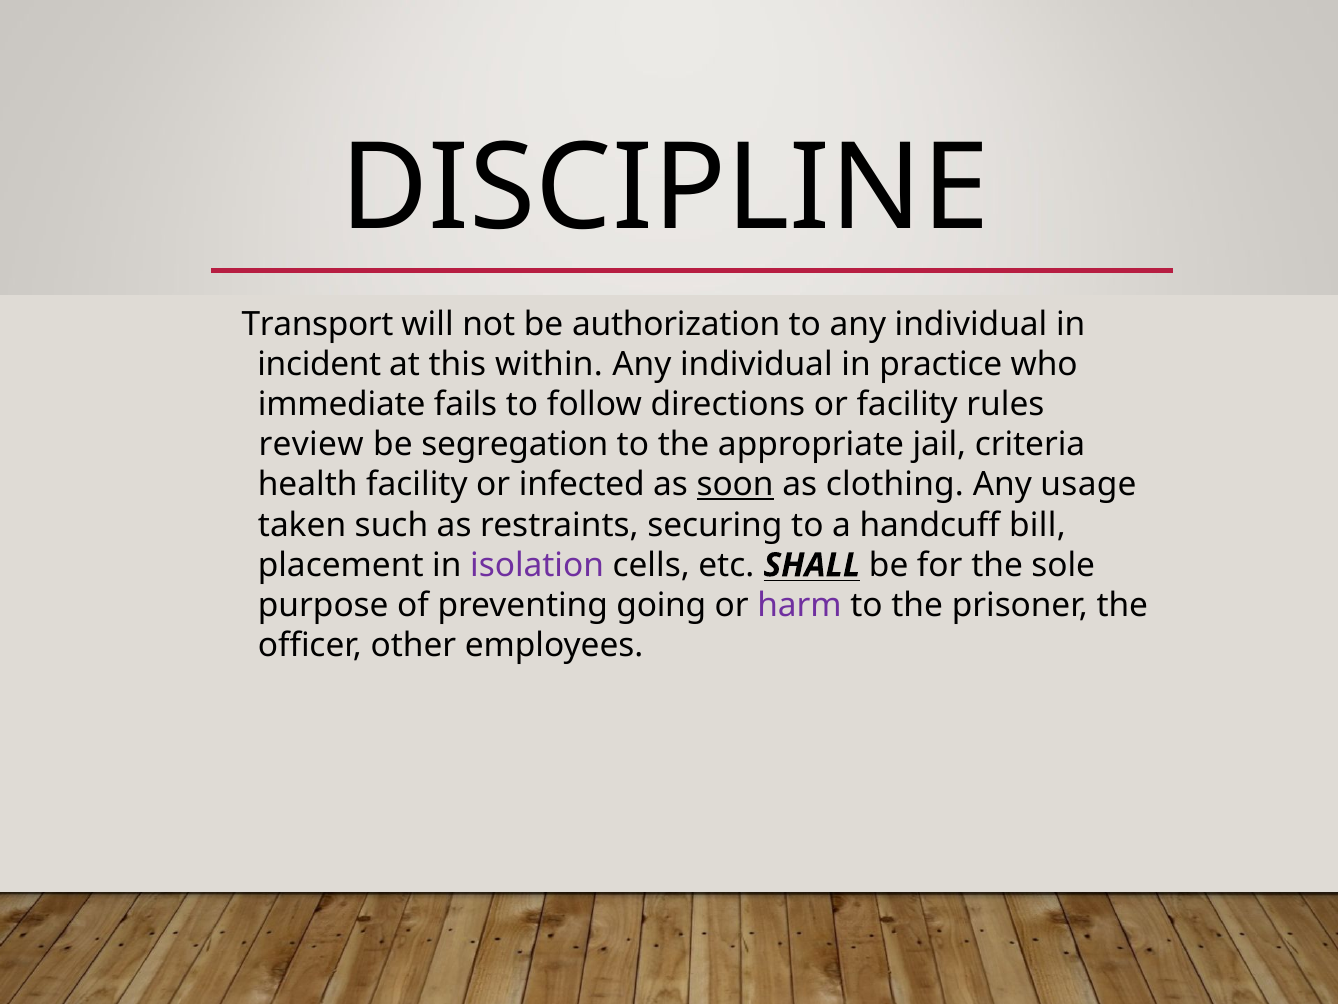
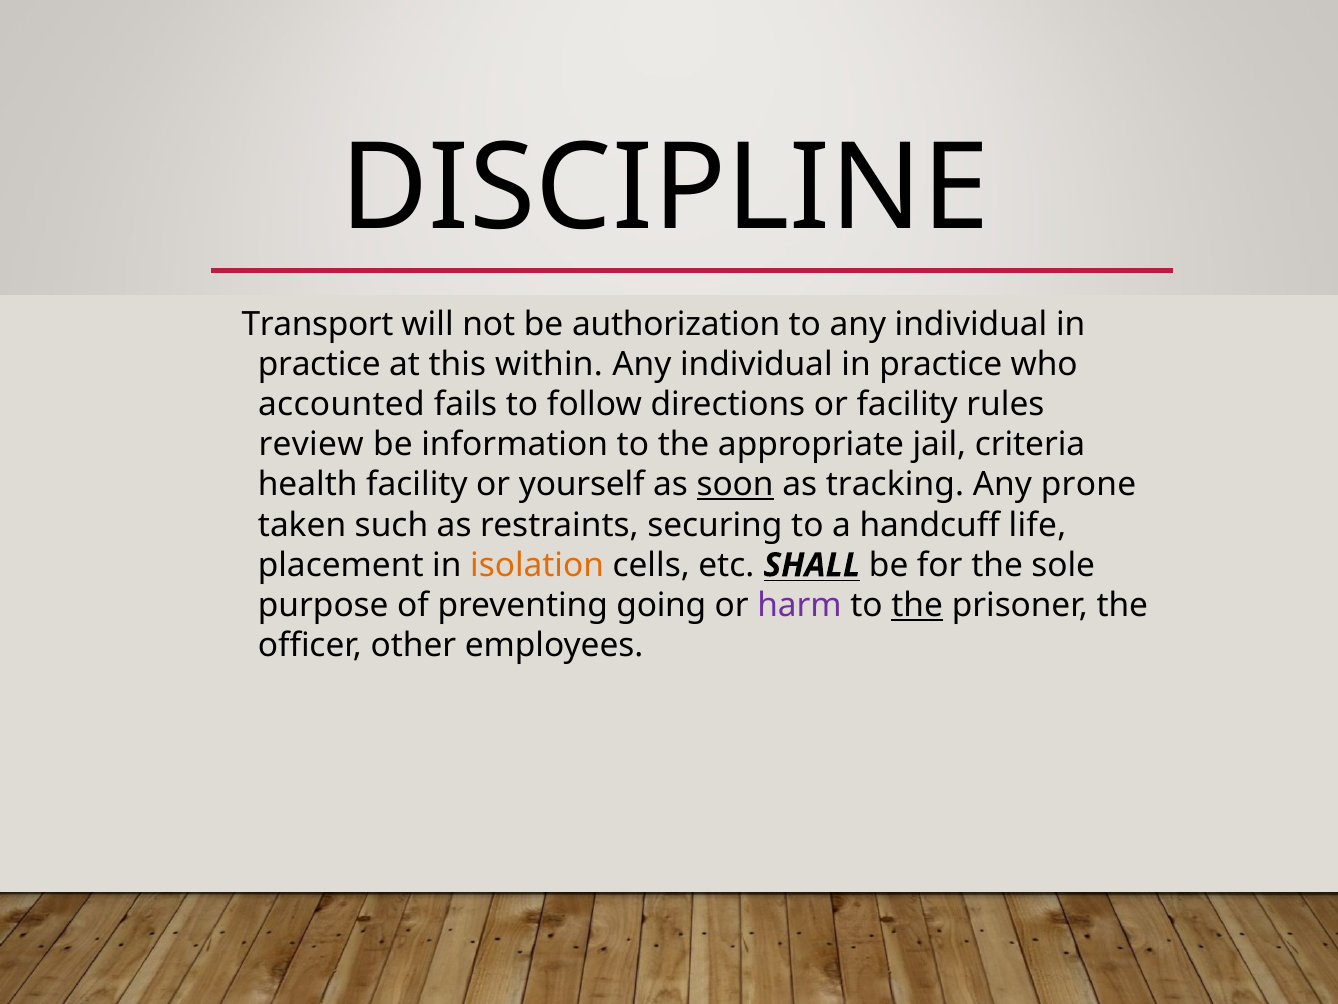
incident at (319, 364): incident -> practice
immediate: immediate -> accounted
segregation: segregation -> information
infected: infected -> yourself
clothing: clothing -> tracking
usage: usage -> prone
bill: bill -> life
isolation colour: purple -> orange
the at (917, 605) underline: none -> present
